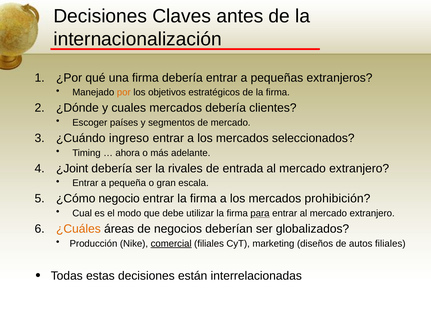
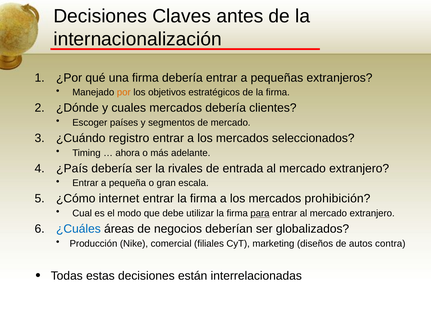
ingreso: ingreso -> registro
¿Joint: ¿Joint -> ¿País
negocio: negocio -> internet
¿Cuáles colour: orange -> blue
comercial underline: present -> none
autos filiales: filiales -> contra
